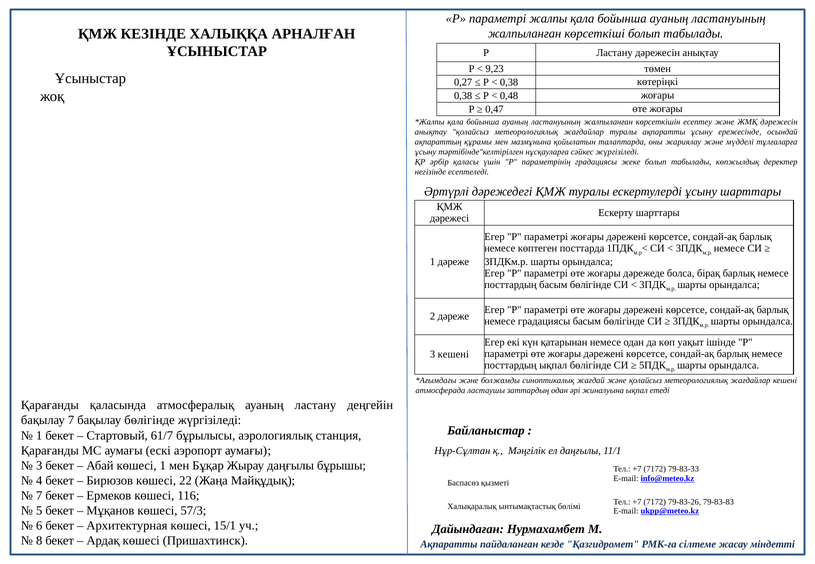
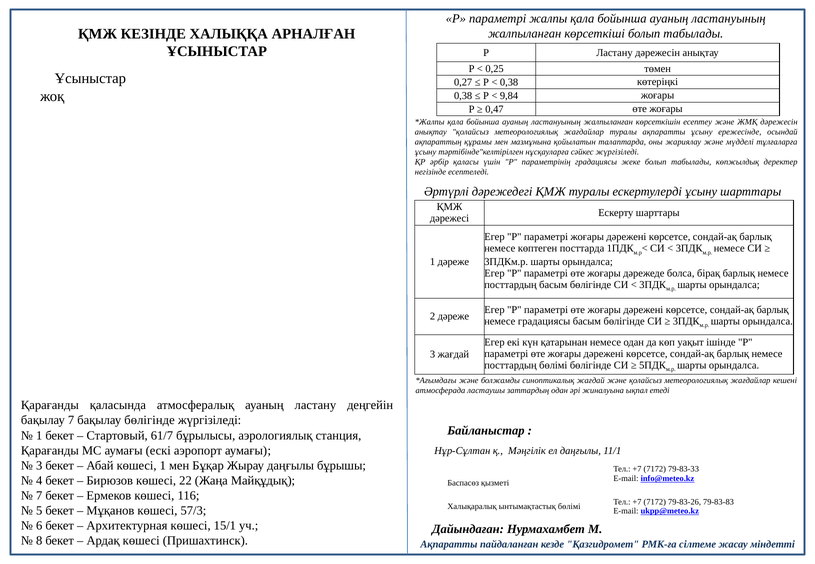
9,23: 9,23 -> 0,25
0,48: 0,48 -> 9,84
3 кешені: кешені -> жағдай
посттардың ықпал: ықпал -> бөлімі
